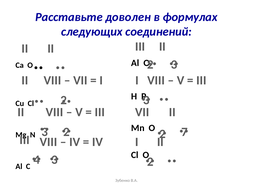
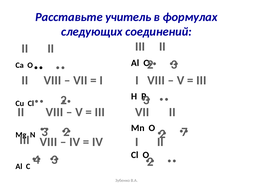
доволен: доволен -> учитель
